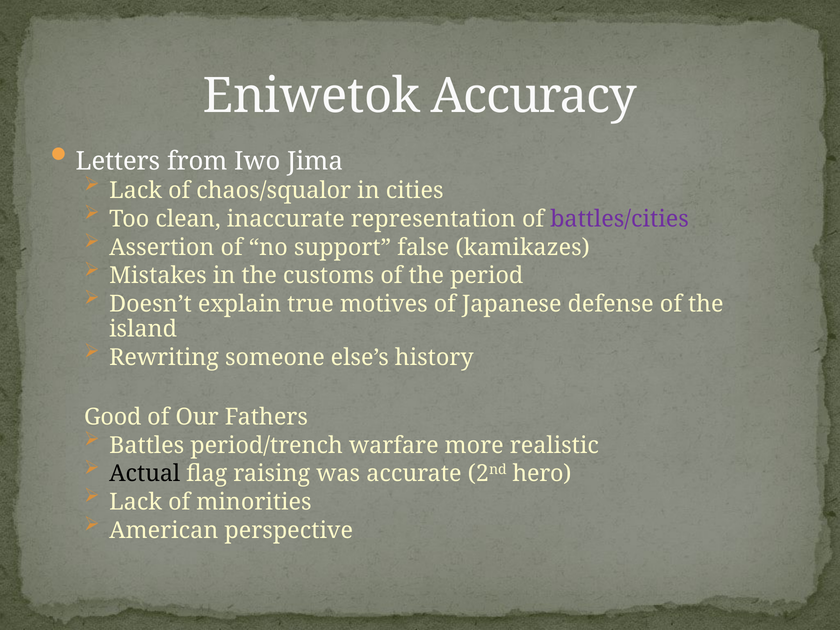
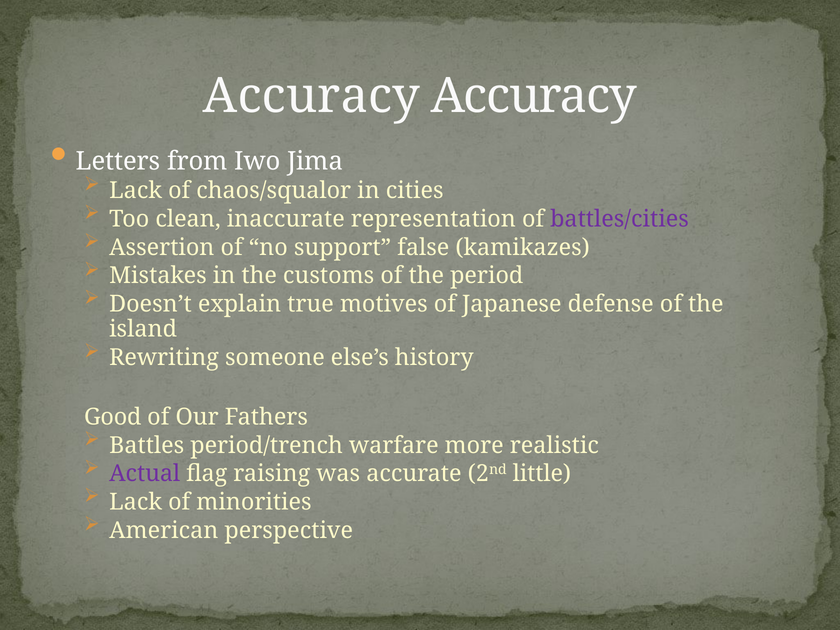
Eniwetok at (312, 96): Eniwetok -> Accuracy
Actual colour: black -> purple
hero: hero -> little
